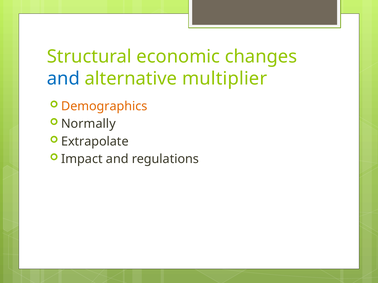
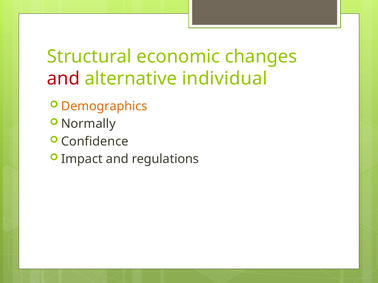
and at (63, 79) colour: blue -> red
multiplier: multiplier -> individual
Extrapolate: Extrapolate -> Confidence
